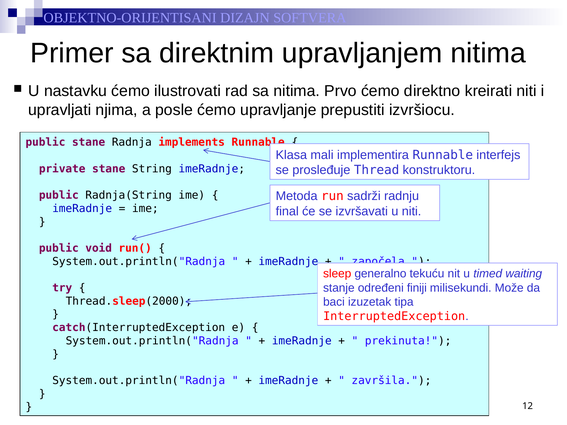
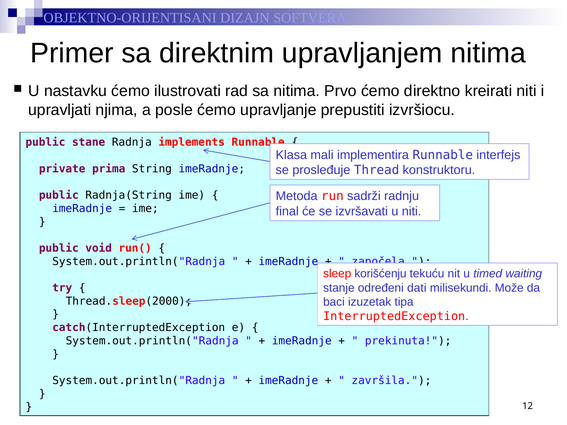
private stane: stane -> prima
generalno: generalno -> korišćenju
finiji: finiji -> dati
